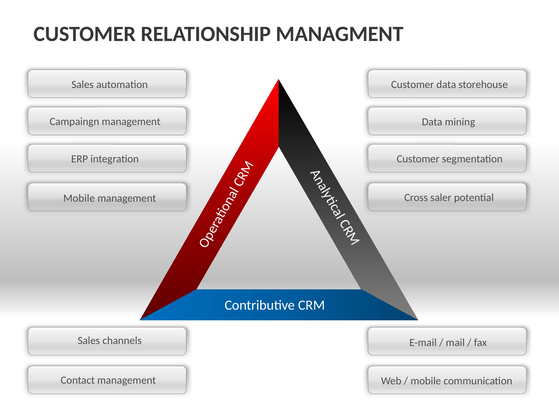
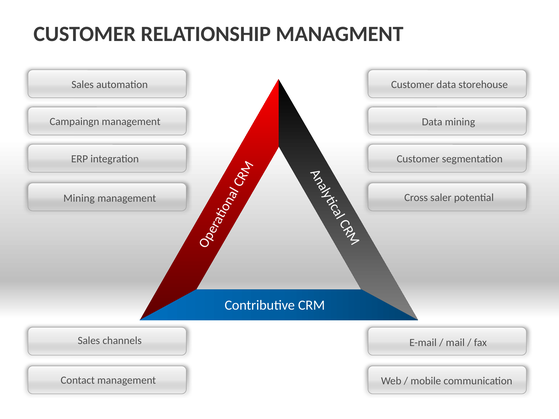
Mobile at (79, 198): Mobile -> Mining
